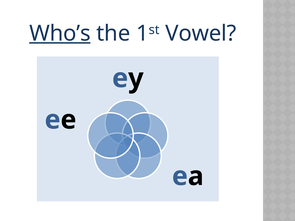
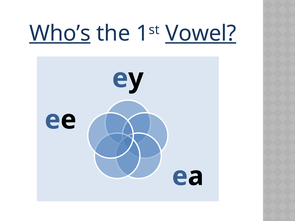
Vowel underline: none -> present
